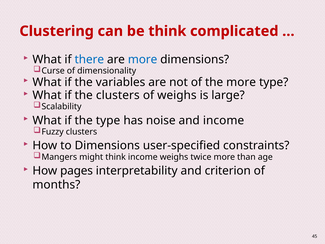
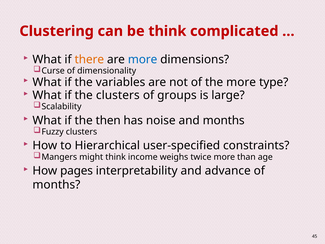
there colour: blue -> orange
of weighs: weighs -> groups
the type: type -> then
and income: income -> months
to Dimensions: Dimensions -> Hierarchical
criterion: criterion -> advance
